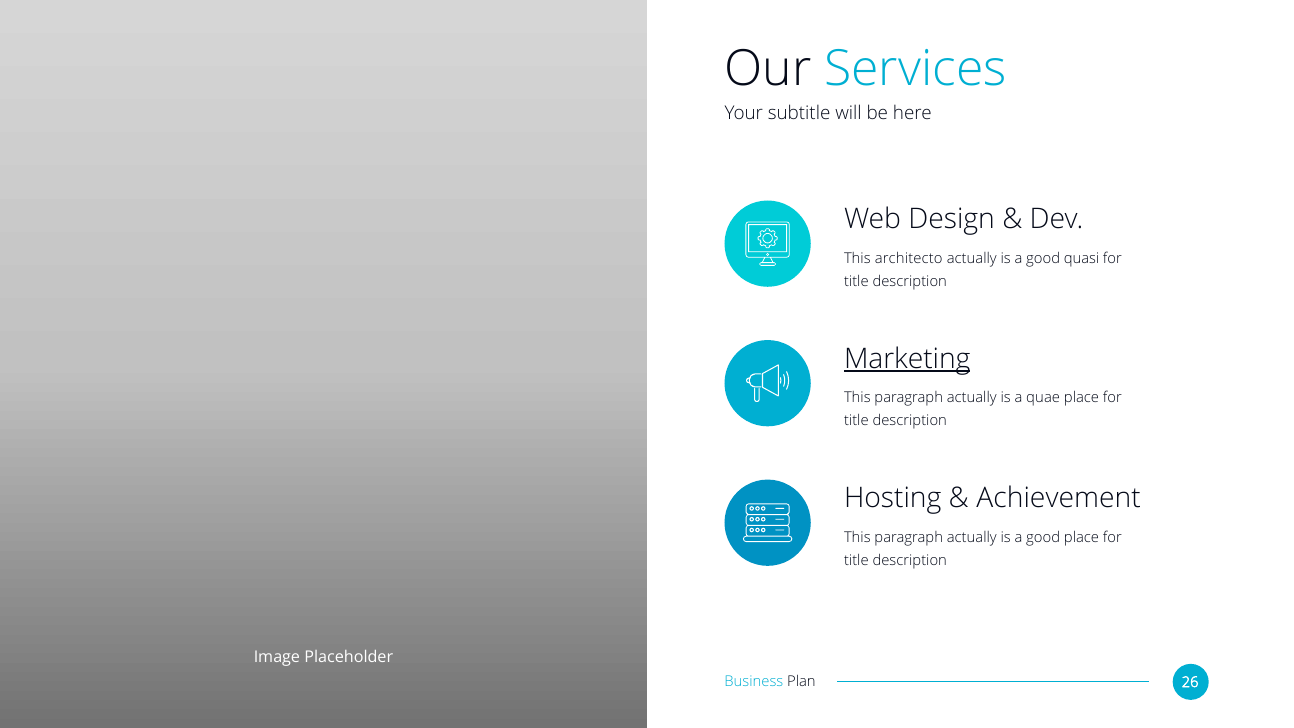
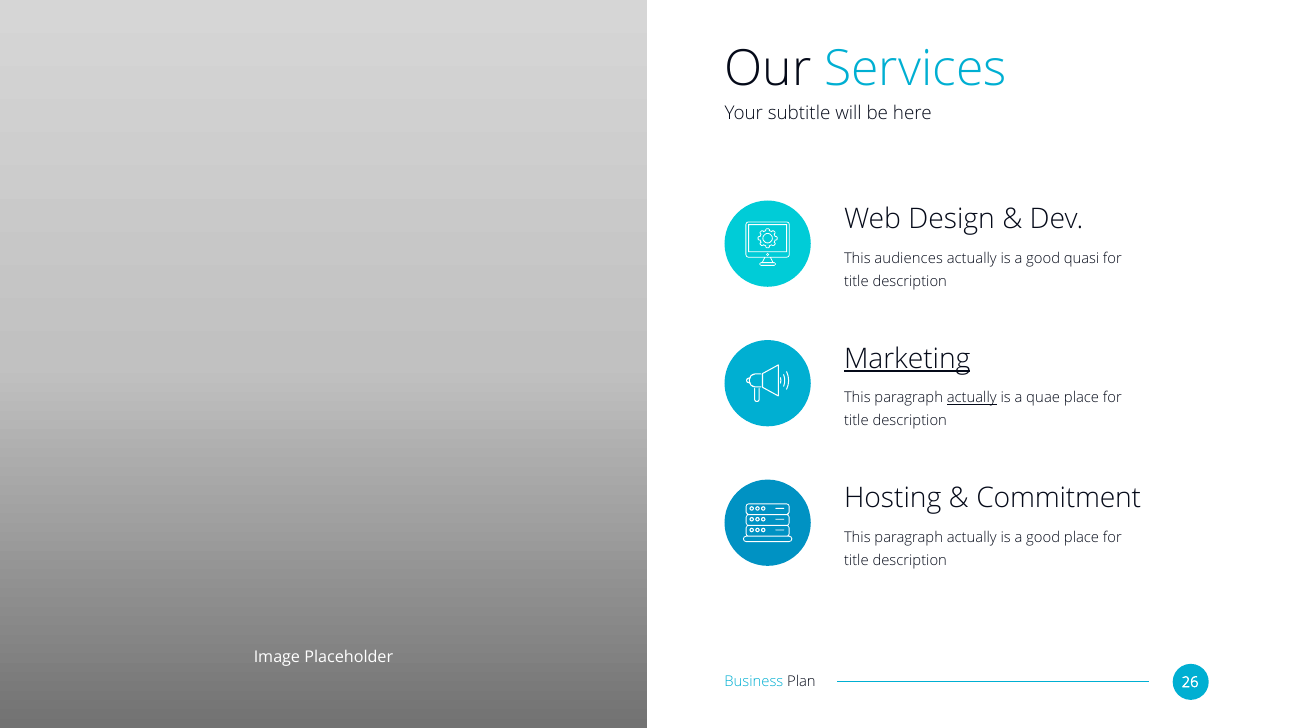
architecto: architecto -> audiences
actually at (972, 398) underline: none -> present
Achievement: Achievement -> Commitment
